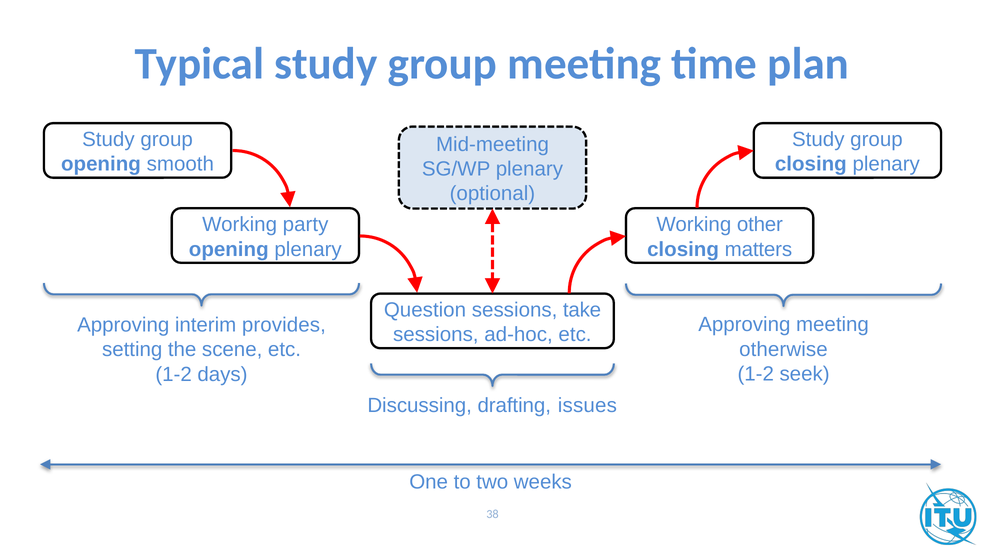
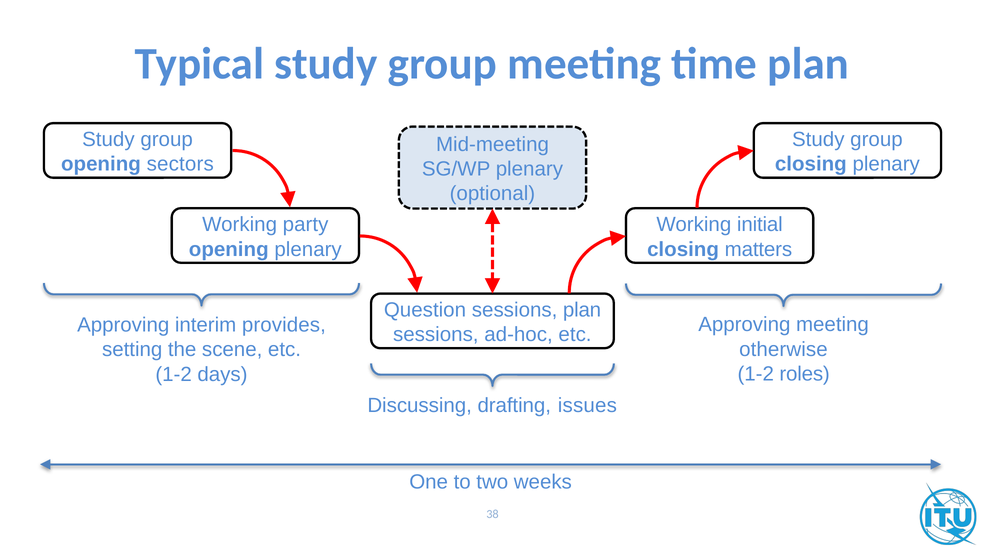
smooth: smooth -> sectors
other: other -> initial
sessions take: take -> plan
seek: seek -> roles
